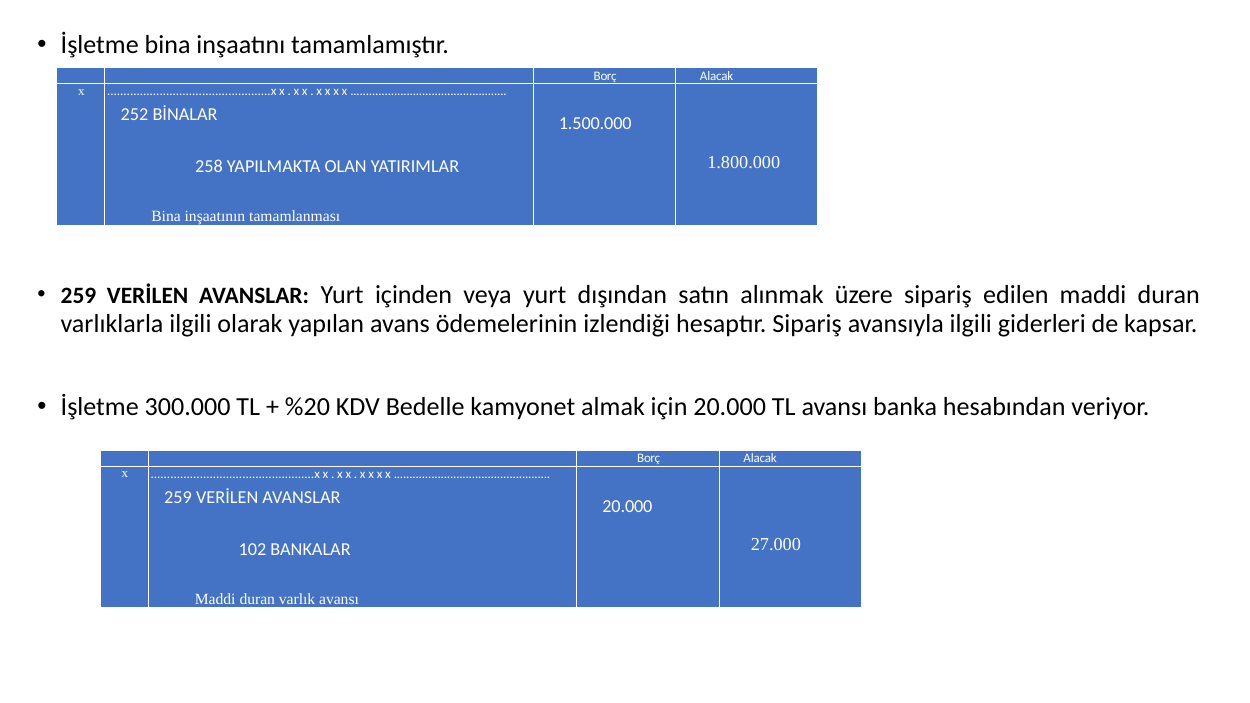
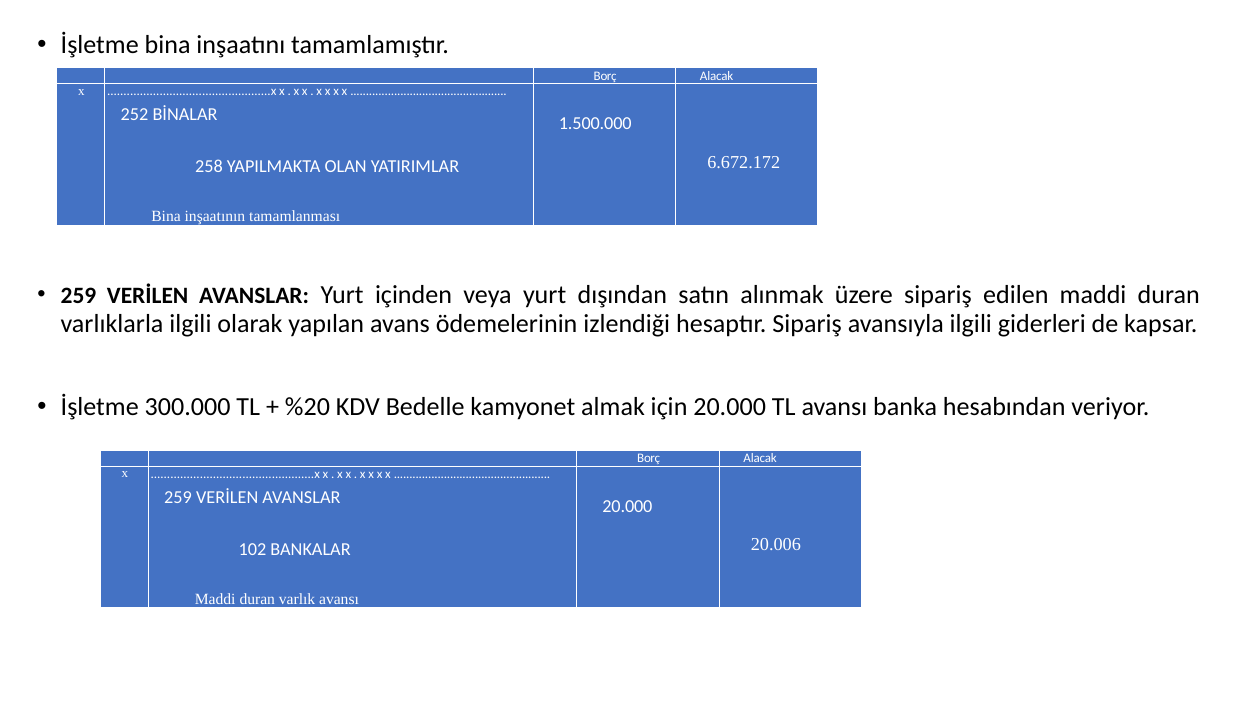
1.800.000: 1.800.000 -> 6.672.172
27.000: 27.000 -> 20.006
